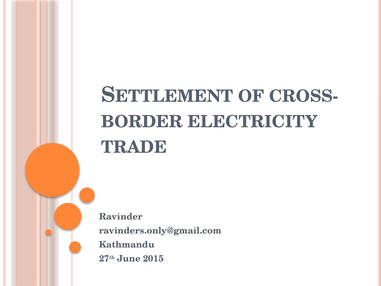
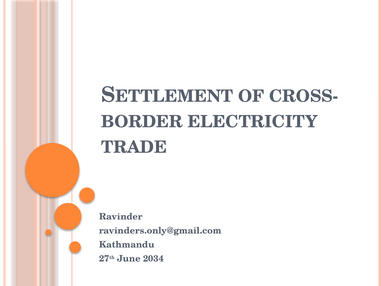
2015: 2015 -> 2034
